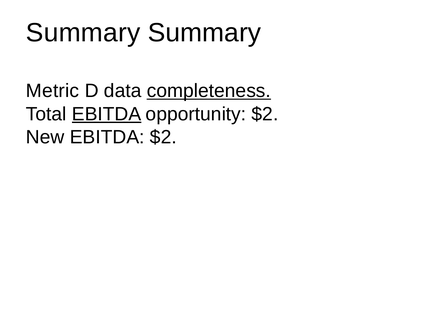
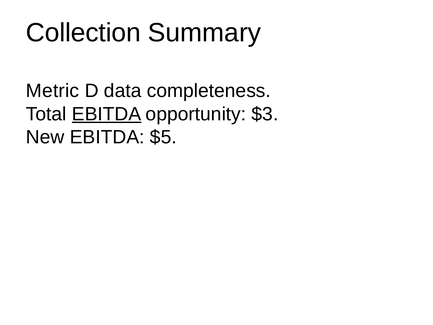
Summary at (83, 33): Summary -> Collection
completeness underline: present -> none
opportunity $2: $2 -> $3
EBITDA $2: $2 -> $5
